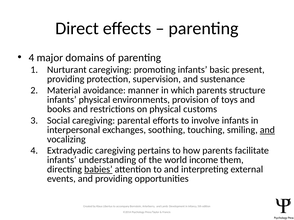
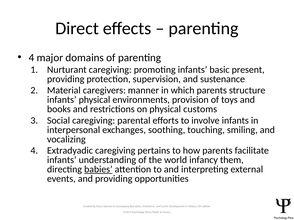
avoidance: avoidance -> caregivers
and at (267, 130) underline: present -> none
world income: income -> infancy
